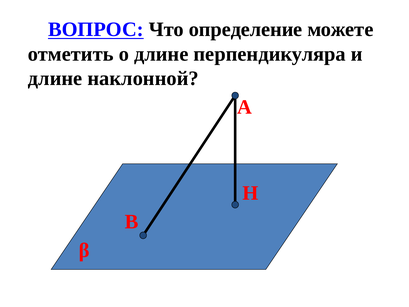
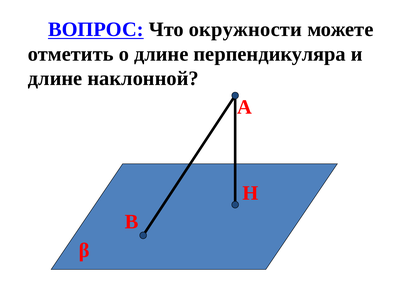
определение: определение -> окружности
